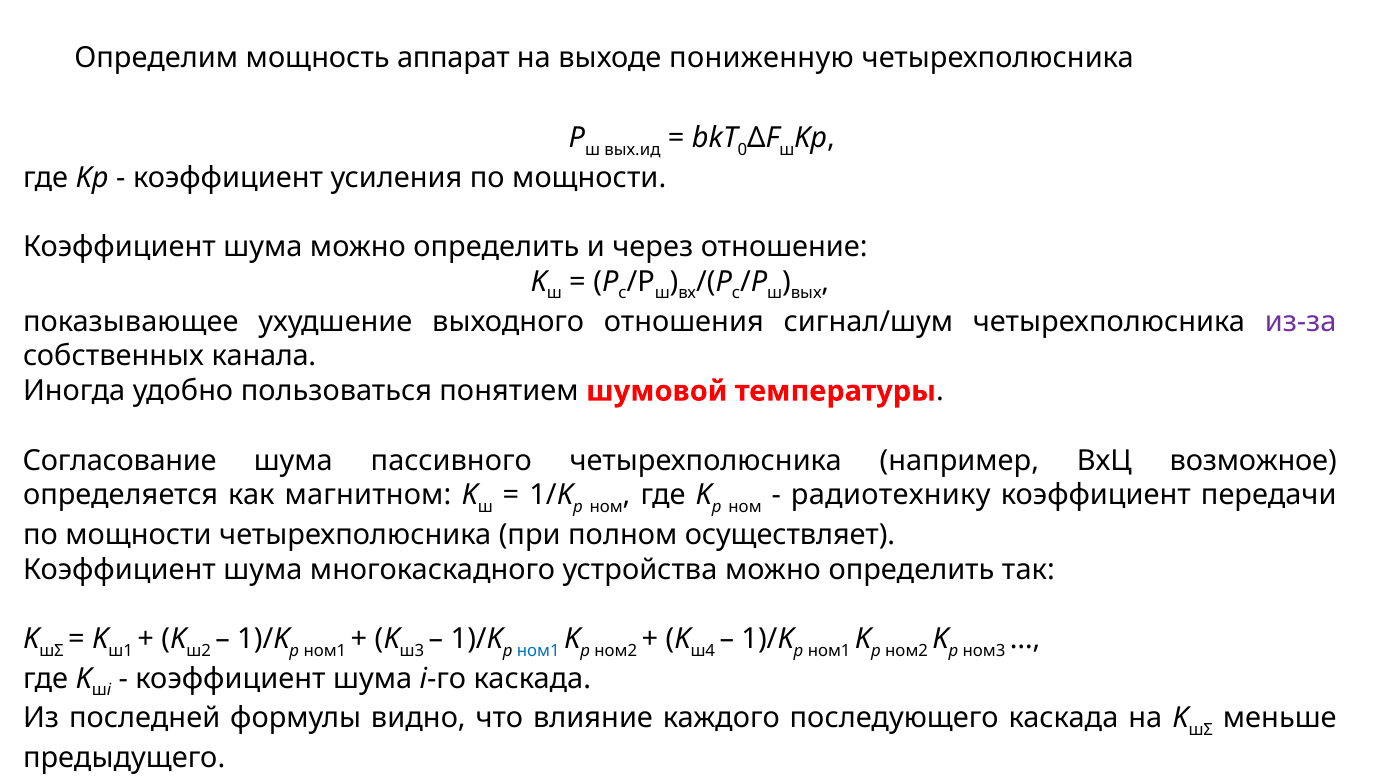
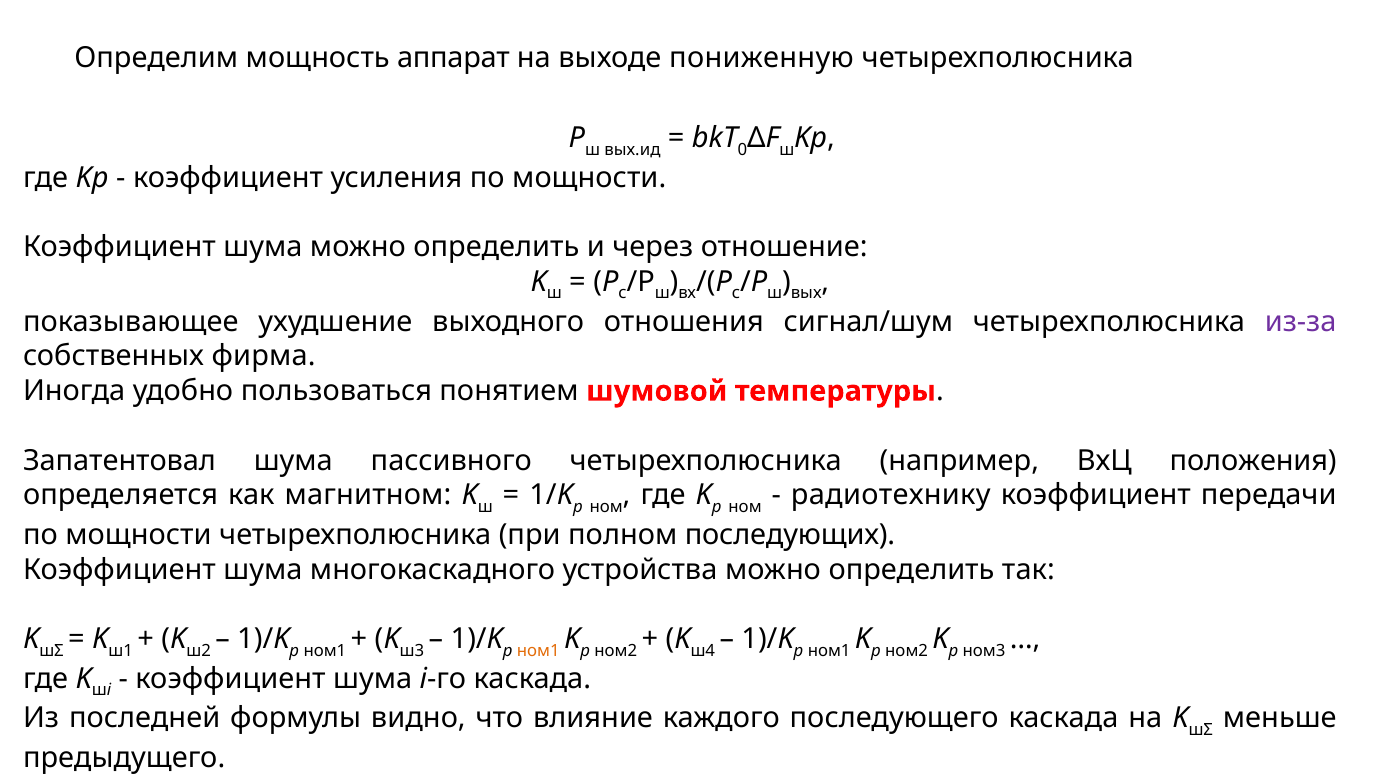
канала: канала -> фирма
Согласование: Согласование -> Запатентовал
возможное: возможное -> положения
осуществляет: осуществляет -> последующих
ном1 at (538, 650) colour: blue -> orange
